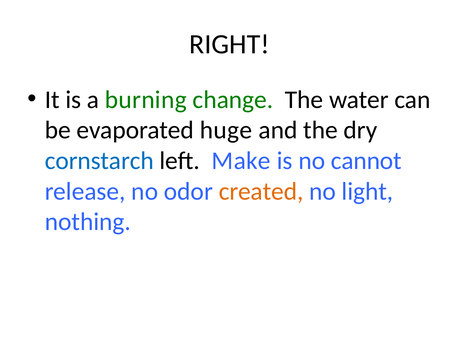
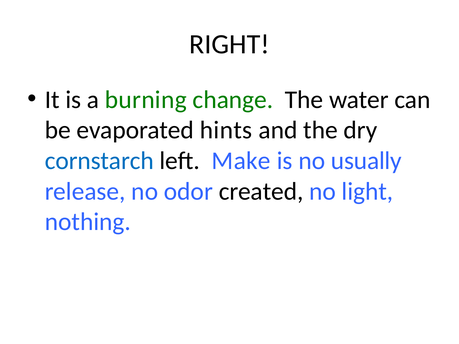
huge: huge -> hints
cannot: cannot -> usually
created colour: orange -> black
